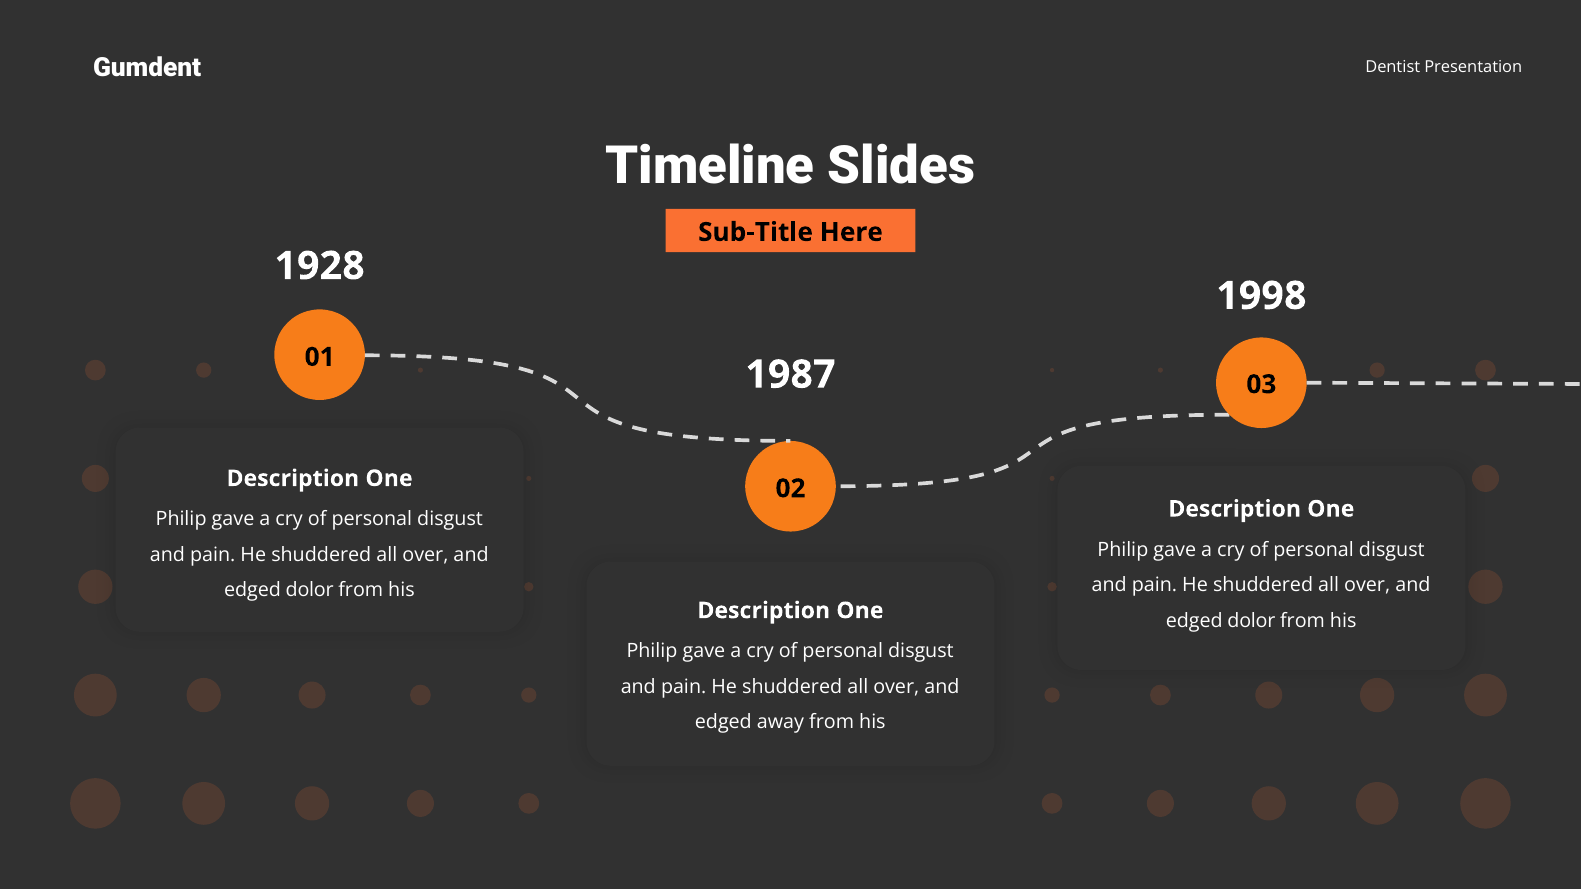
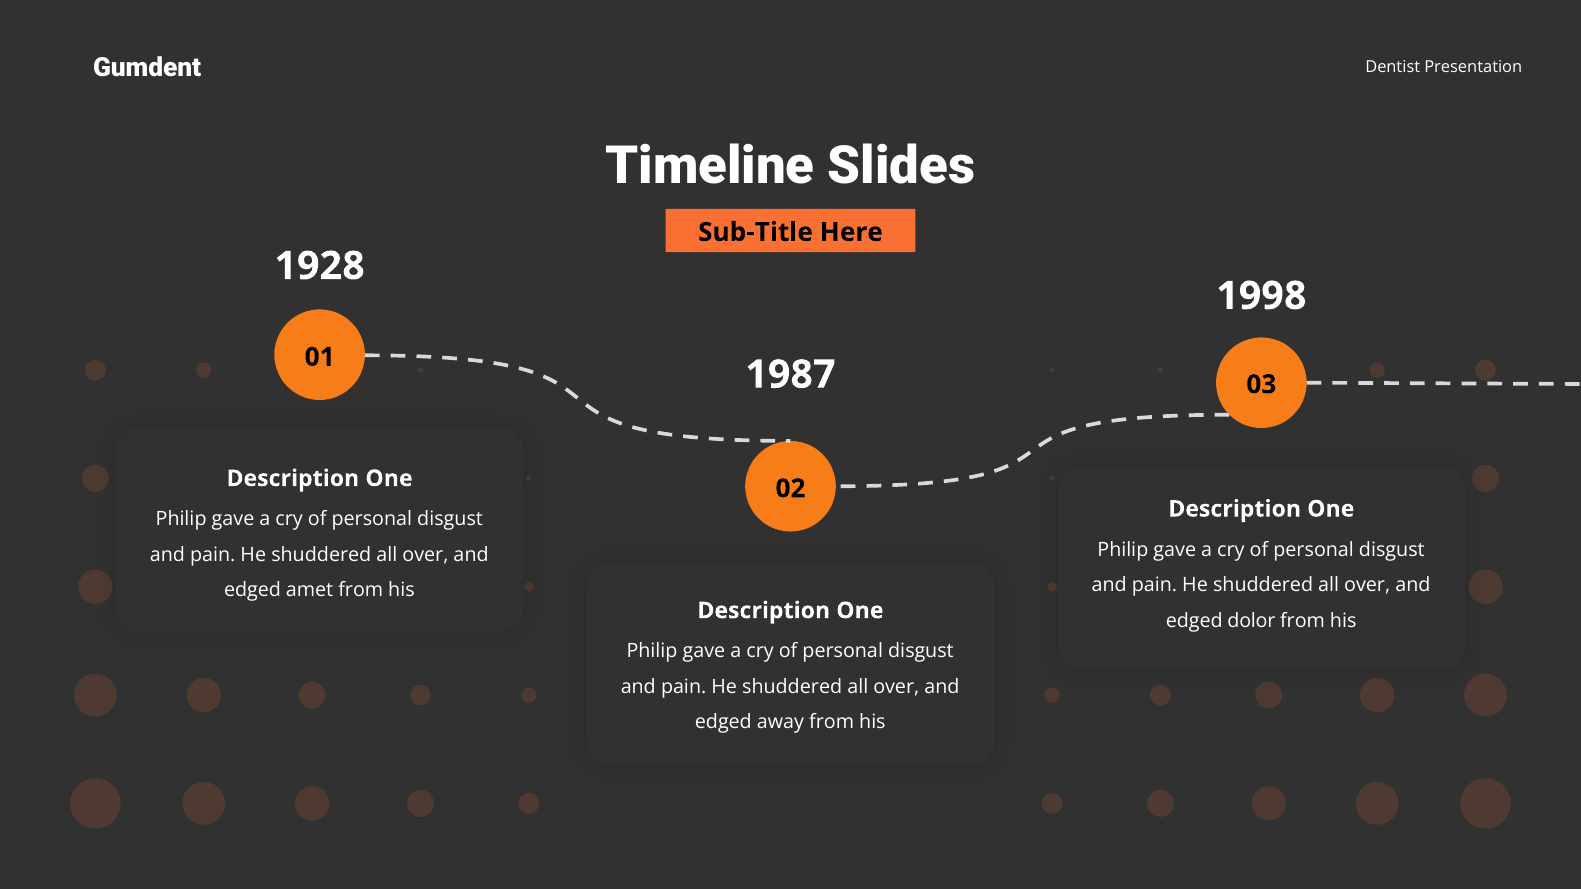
dolor at (310, 590): dolor -> amet
